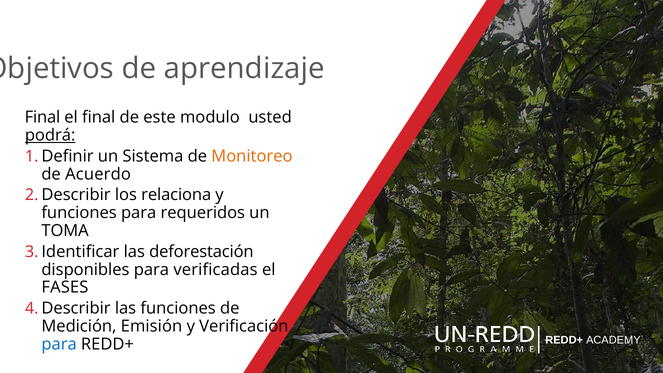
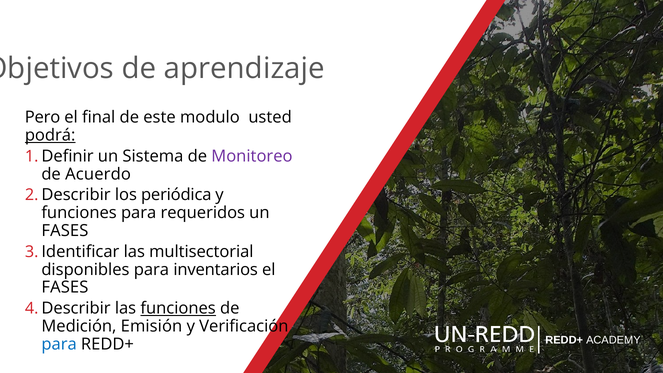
Final at (42, 117): Final -> Pero
Monitoreo colour: orange -> purple
relaciona: relaciona -> periódica
TOMA at (65, 231): TOMA -> FASES
deforestación: deforestación -> multisectorial
verificadas: verificadas -> inventarios
funciones at (178, 308) underline: none -> present
